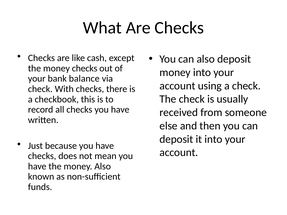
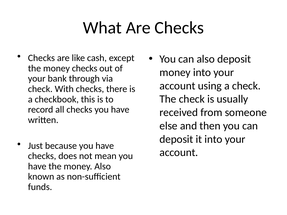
balance: balance -> through
